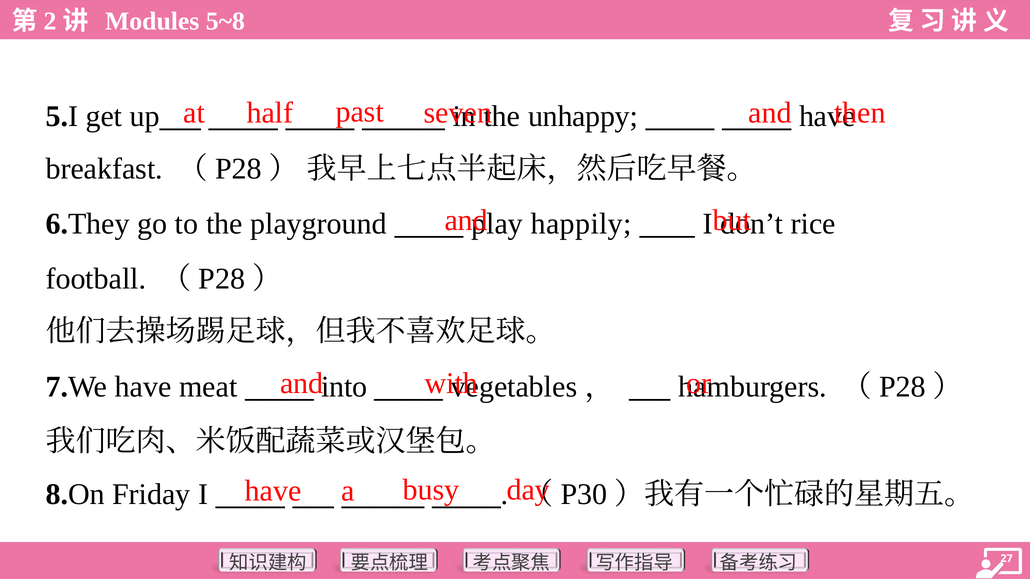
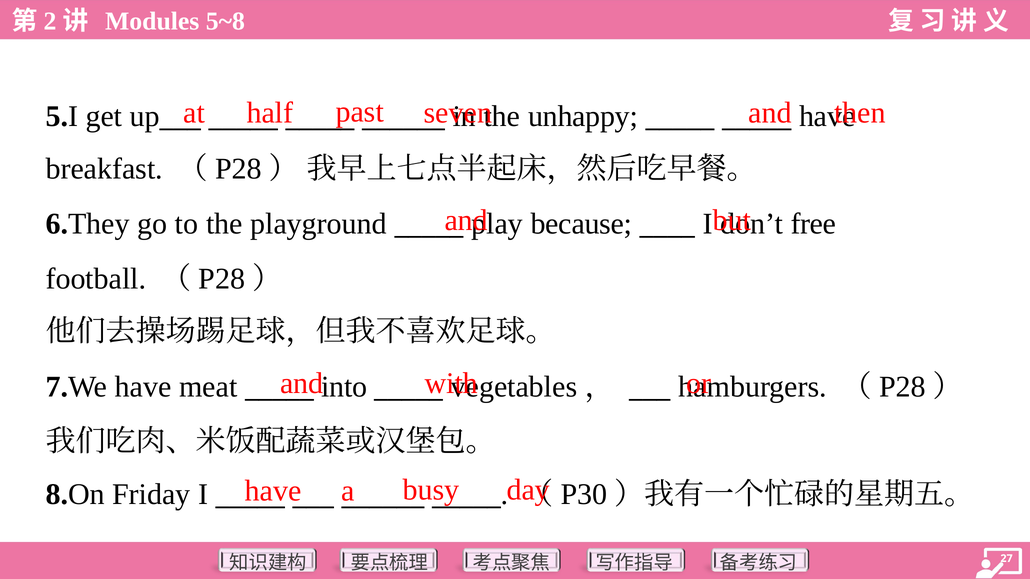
happily: happily -> because
rice: rice -> free
